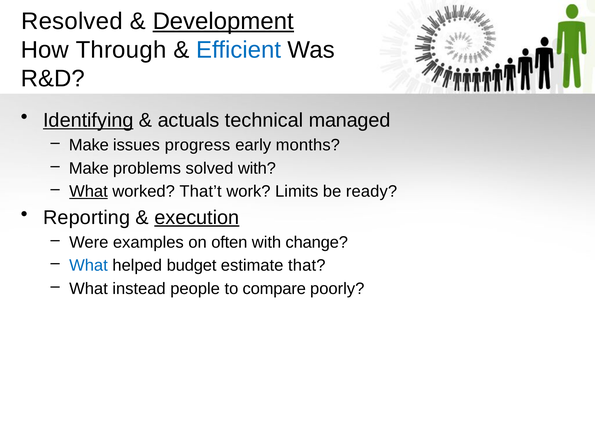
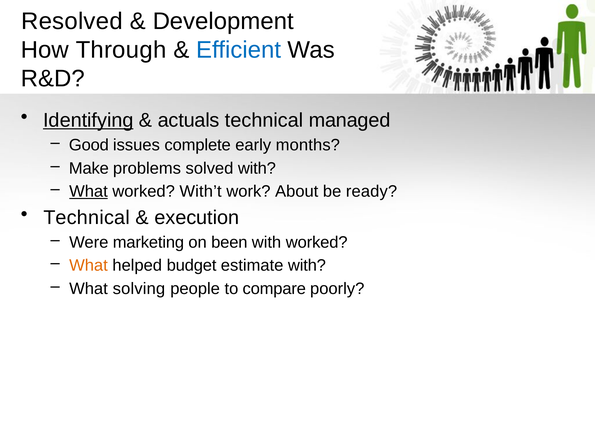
Development underline: present -> none
Make at (89, 145): Make -> Good
progress: progress -> complete
That’t: That’t -> With’t
Limits: Limits -> About
Reporting at (87, 218): Reporting -> Technical
execution underline: present -> none
examples: examples -> marketing
often: often -> been
with change: change -> worked
What at (88, 266) colour: blue -> orange
estimate that: that -> with
instead: instead -> solving
